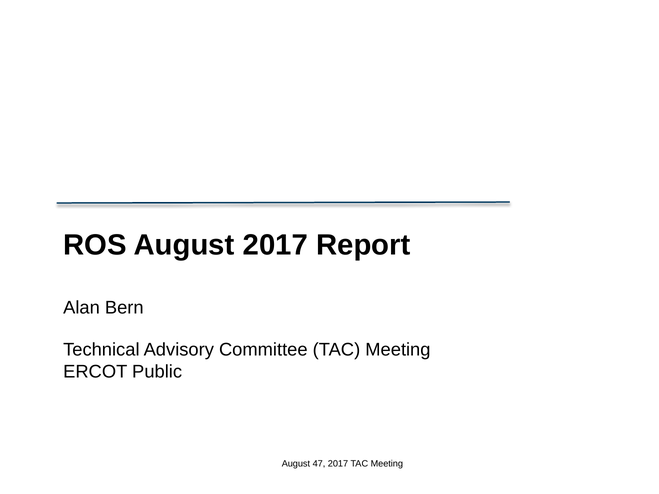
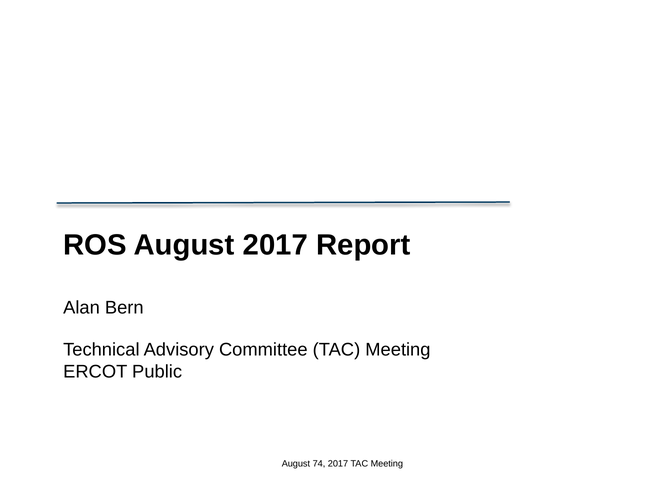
47: 47 -> 74
